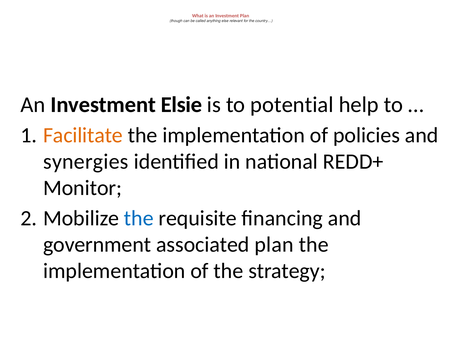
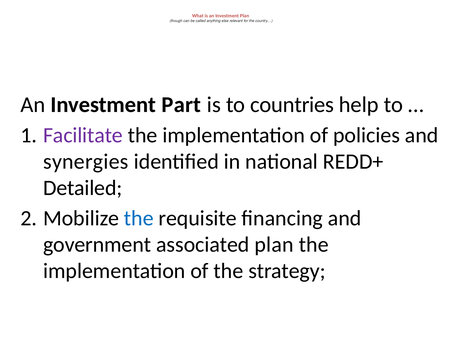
Elsie: Elsie -> Part
potential: potential -> countries
Facilitate colour: orange -> purple
Monitor: Monitor -> Detailed
